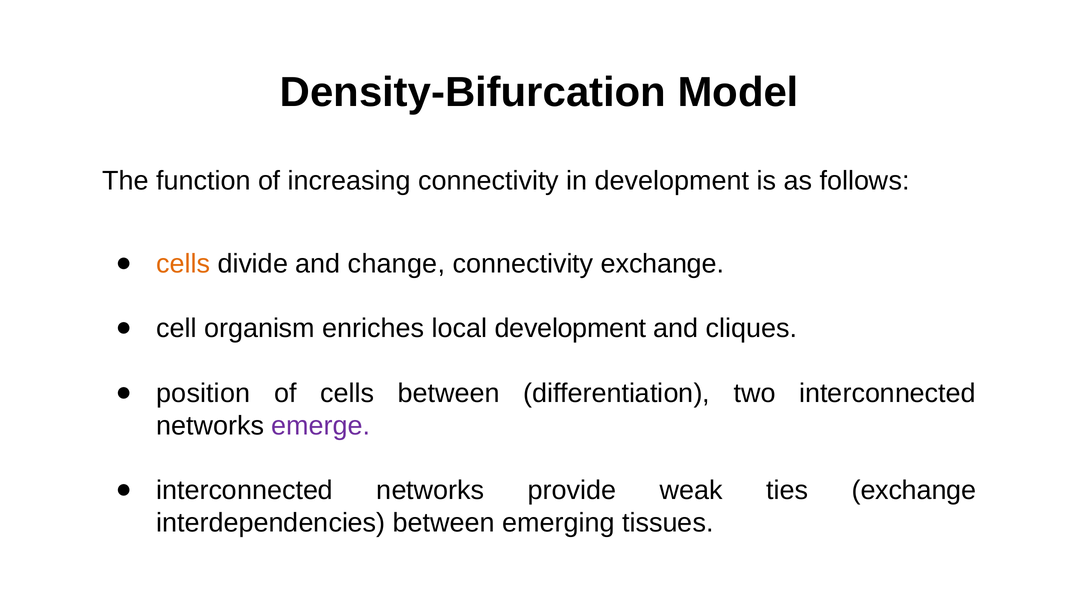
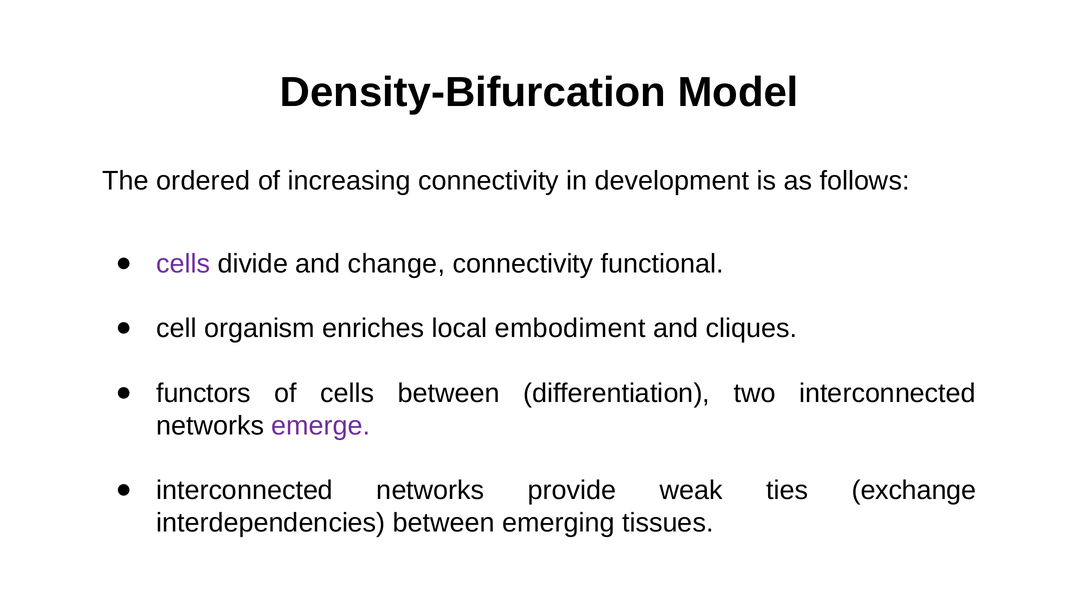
function: function -> ordered
cells at (183, 264) colour: orange -> purple
connectivity exchange: exchange -> functional
local development: development -> embodiment
position: position -> functors
